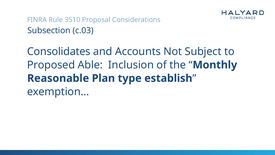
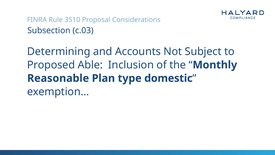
Consolidates: Consolidates -> Determining
establish: establish -> domestic
